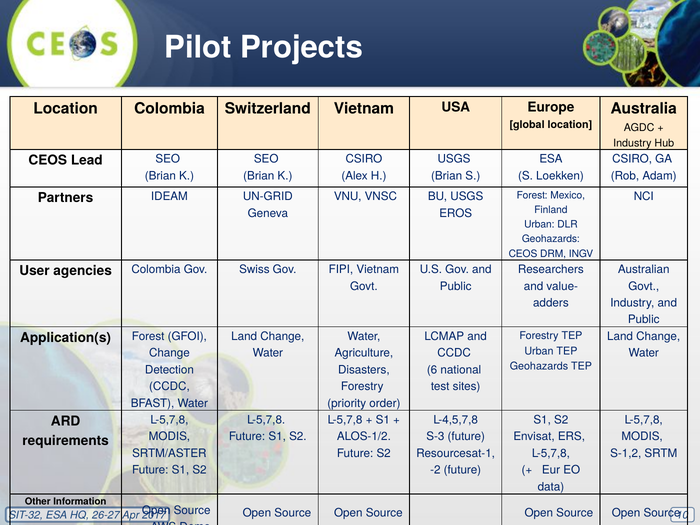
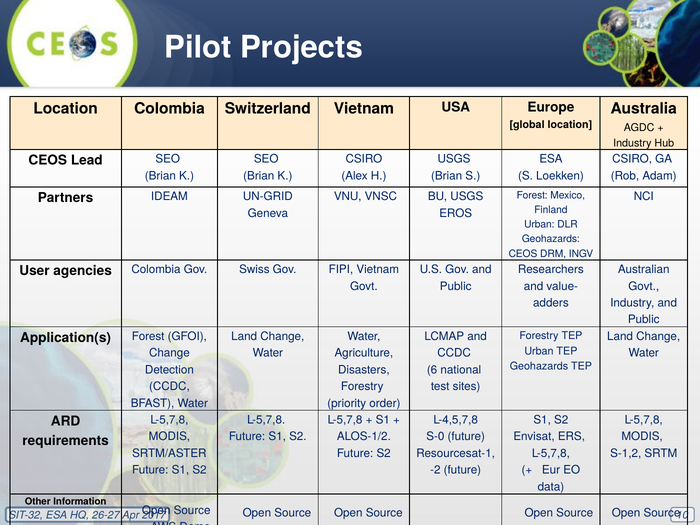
S-3: S-3 -> S-0
